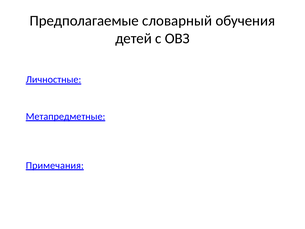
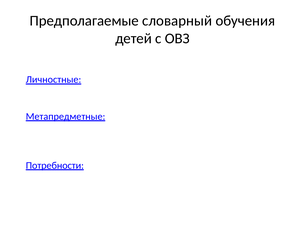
Примечания: Примечания -> Потребности
